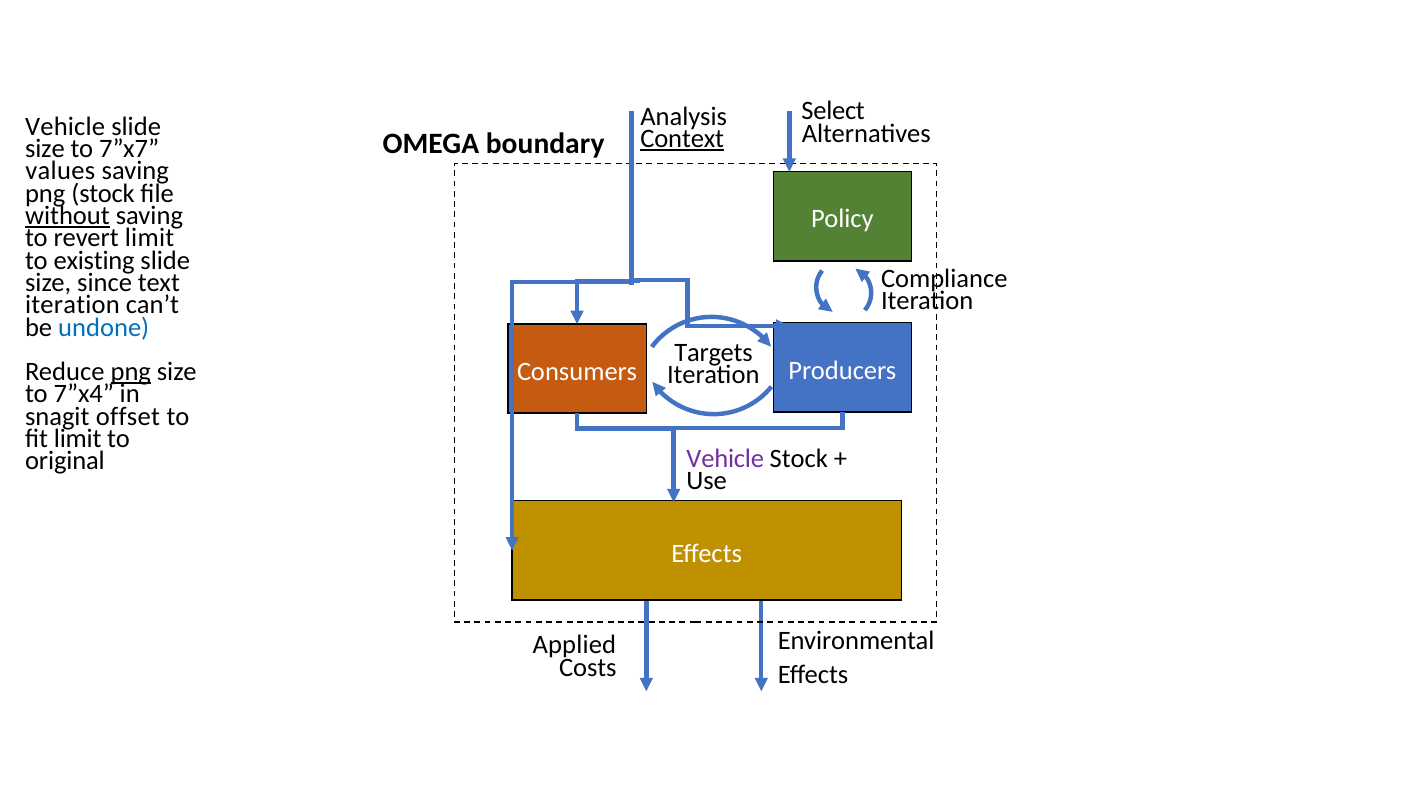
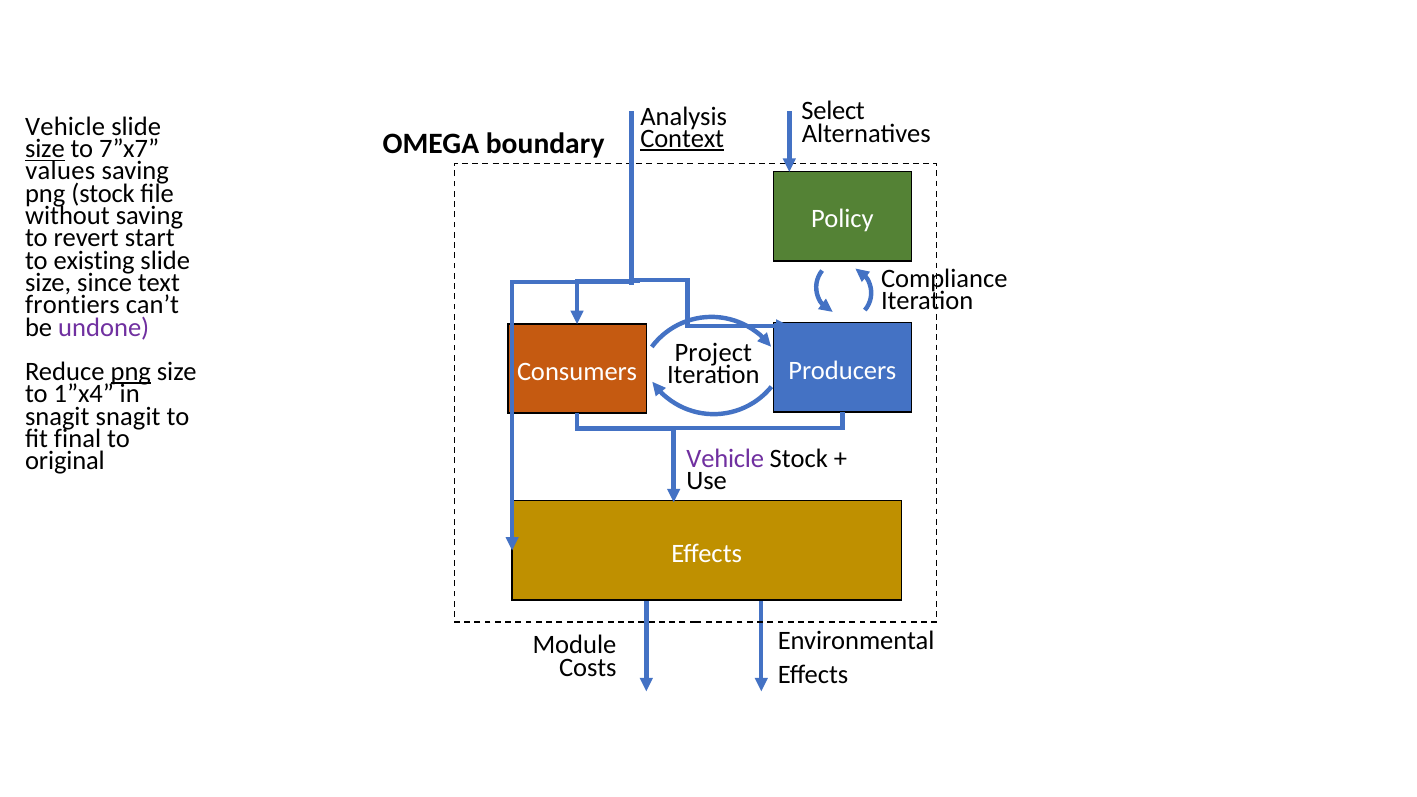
size at (45, 149) underline: none -> present
without underline: present -> none
revert limit: limit -> start
iteration at (72, 305): iteration -> frontiers
undone colour: blue -> purple
Targets: Targets -> Project
7”x4: 7”x4 -> 1”x4
snagit offset: offset -> snagit
fit limit: limit -> final
Applied: Applied -> Module
